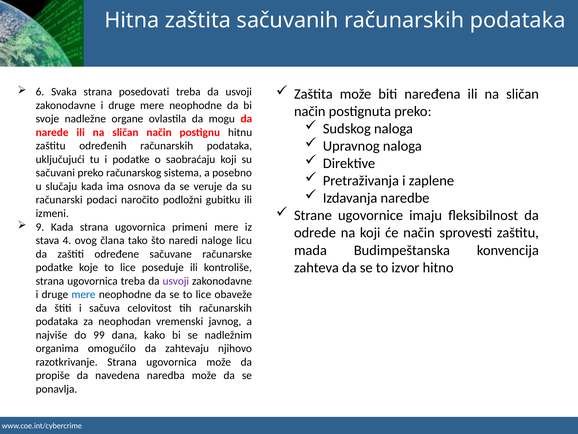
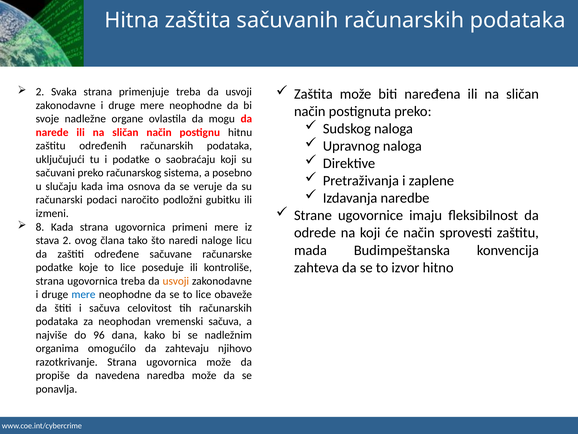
6 at (40, 92): 6 -> 2
posedovati: posedovati -> primenjuje
9: 9 -> 8
stava 4: 4 -> 2
usvoji at (176, 281) colour: purple -> orange
vremenski javnog: javnog -> sačuva
99: 99 -> 96
